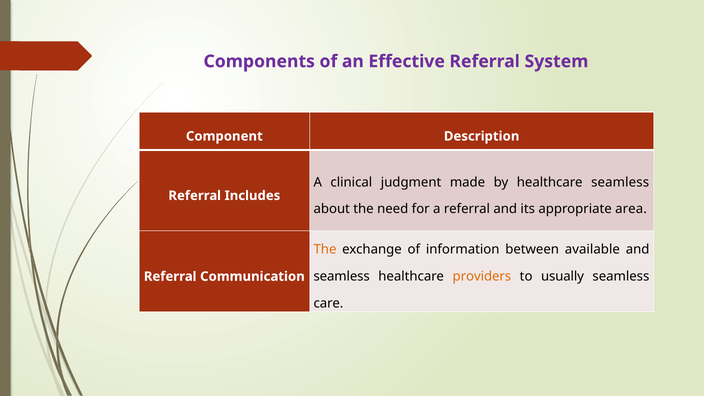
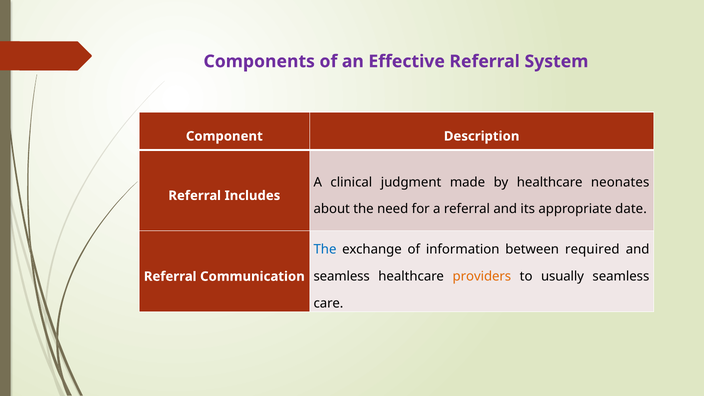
healthcare seamless: seamless -> neonates
area: area -> date
The at (325, 250) colour: orange -> blue
available: available -> required
